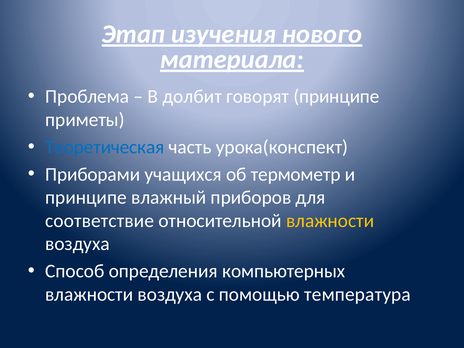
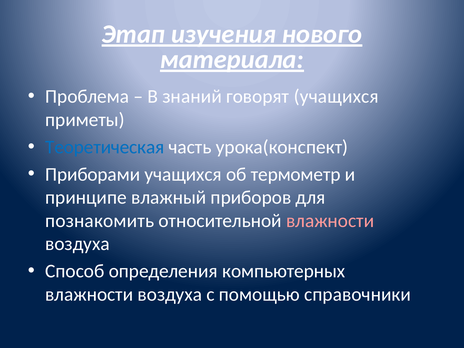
долбит: долбит -> знаний
говорят принципе: принципе -> учащихся
соответствие: соответствие -> познакомить
влажности at (330, 221) colour: yellow -> pink
температура: температура -> справочники
